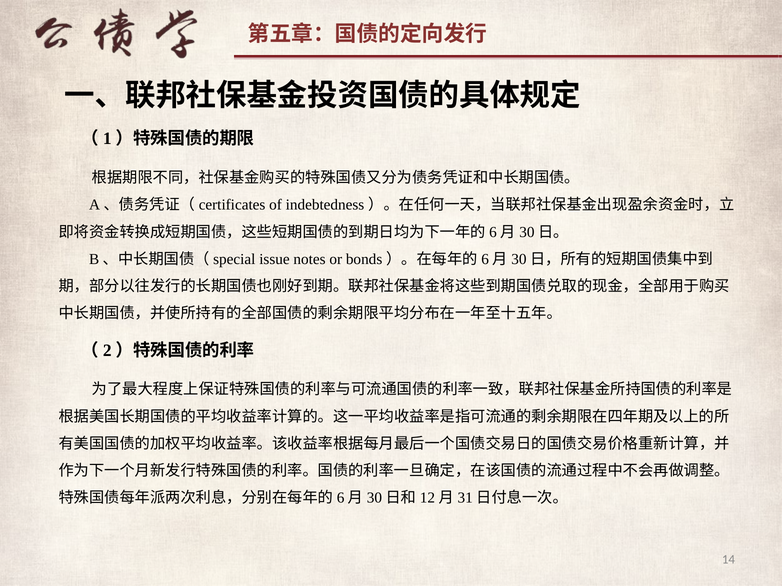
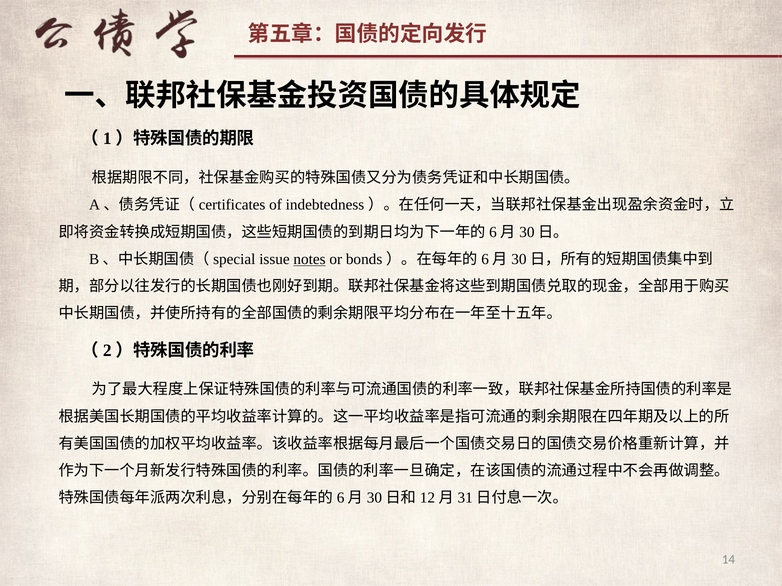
notes underline: none -> present
